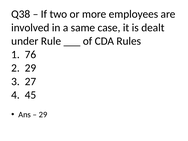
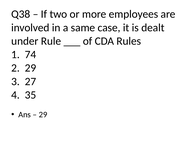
76: 76 -> 74
45: 45 -> 35
